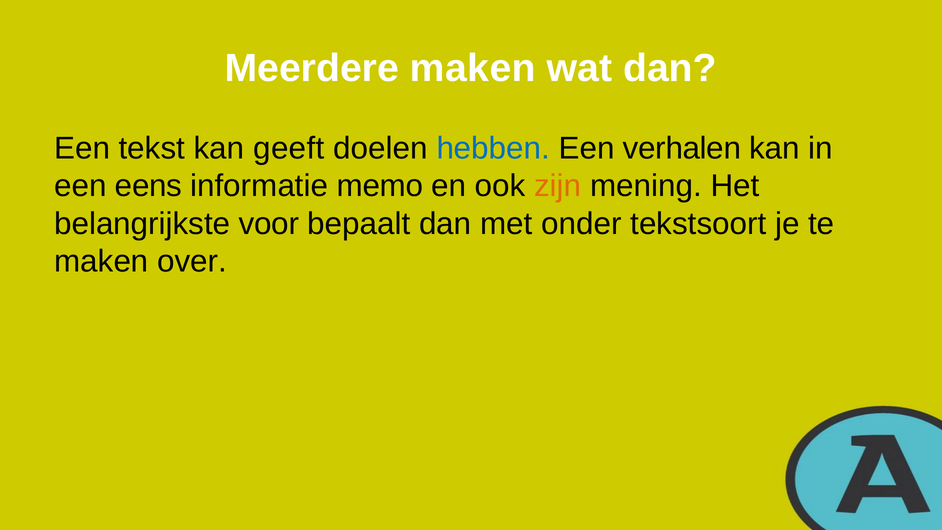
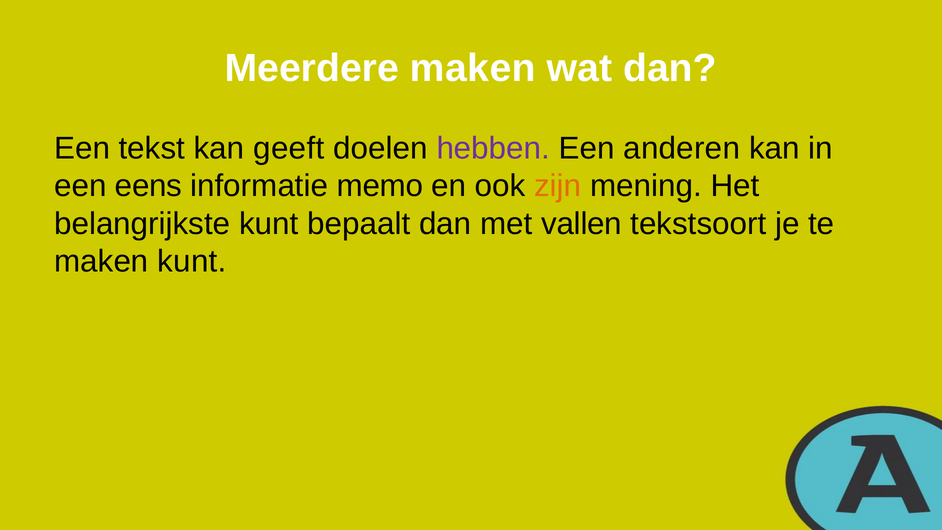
hebben colour: blue -> purple
verhalen: verhalen -> anderen
belangrijkste voor: voor -> kunt
onder: onder -> vallen
maken over: over -> kunt
